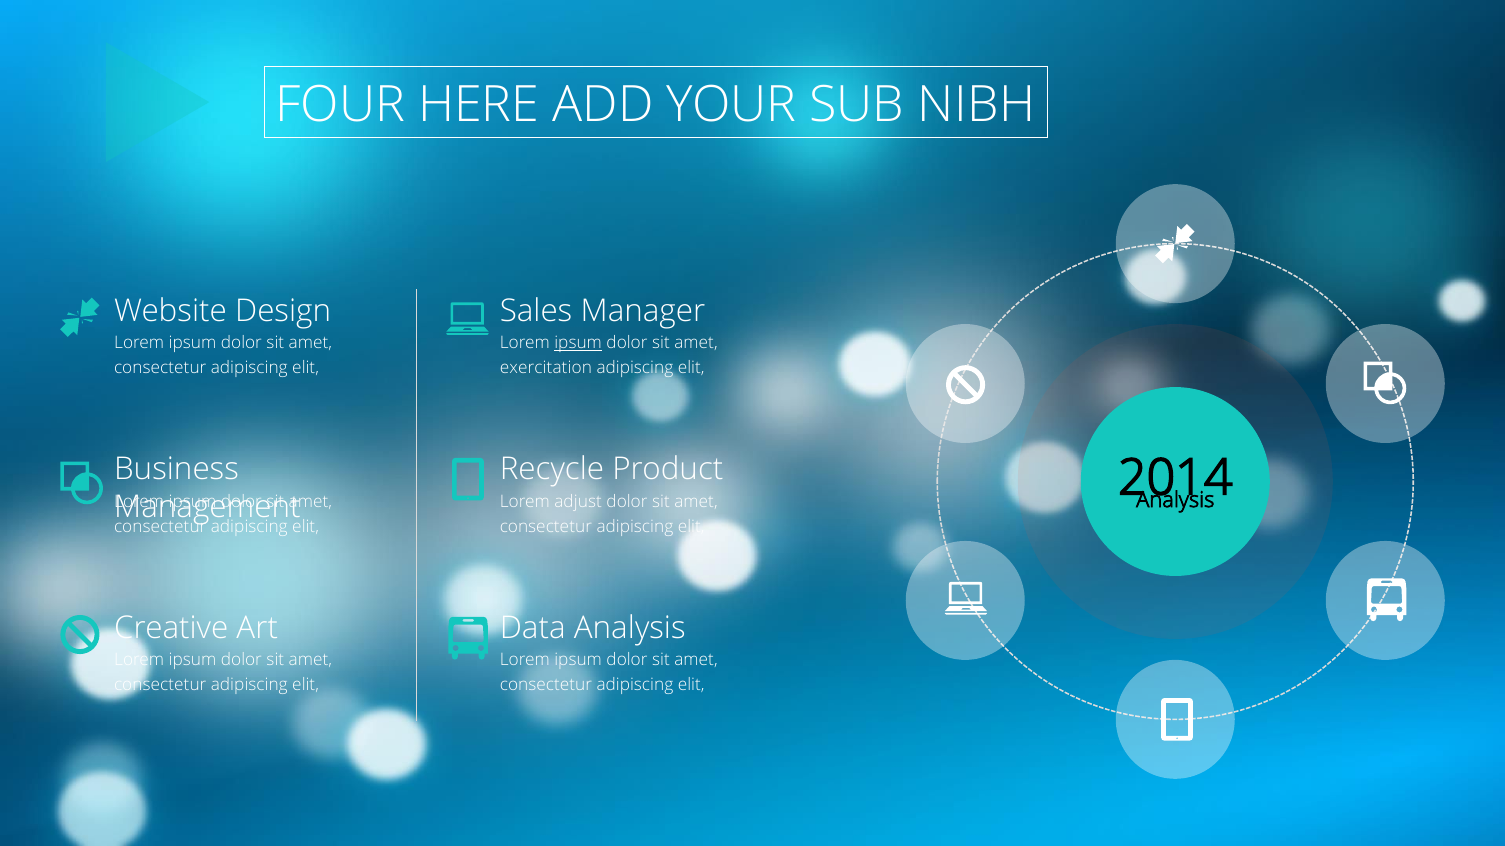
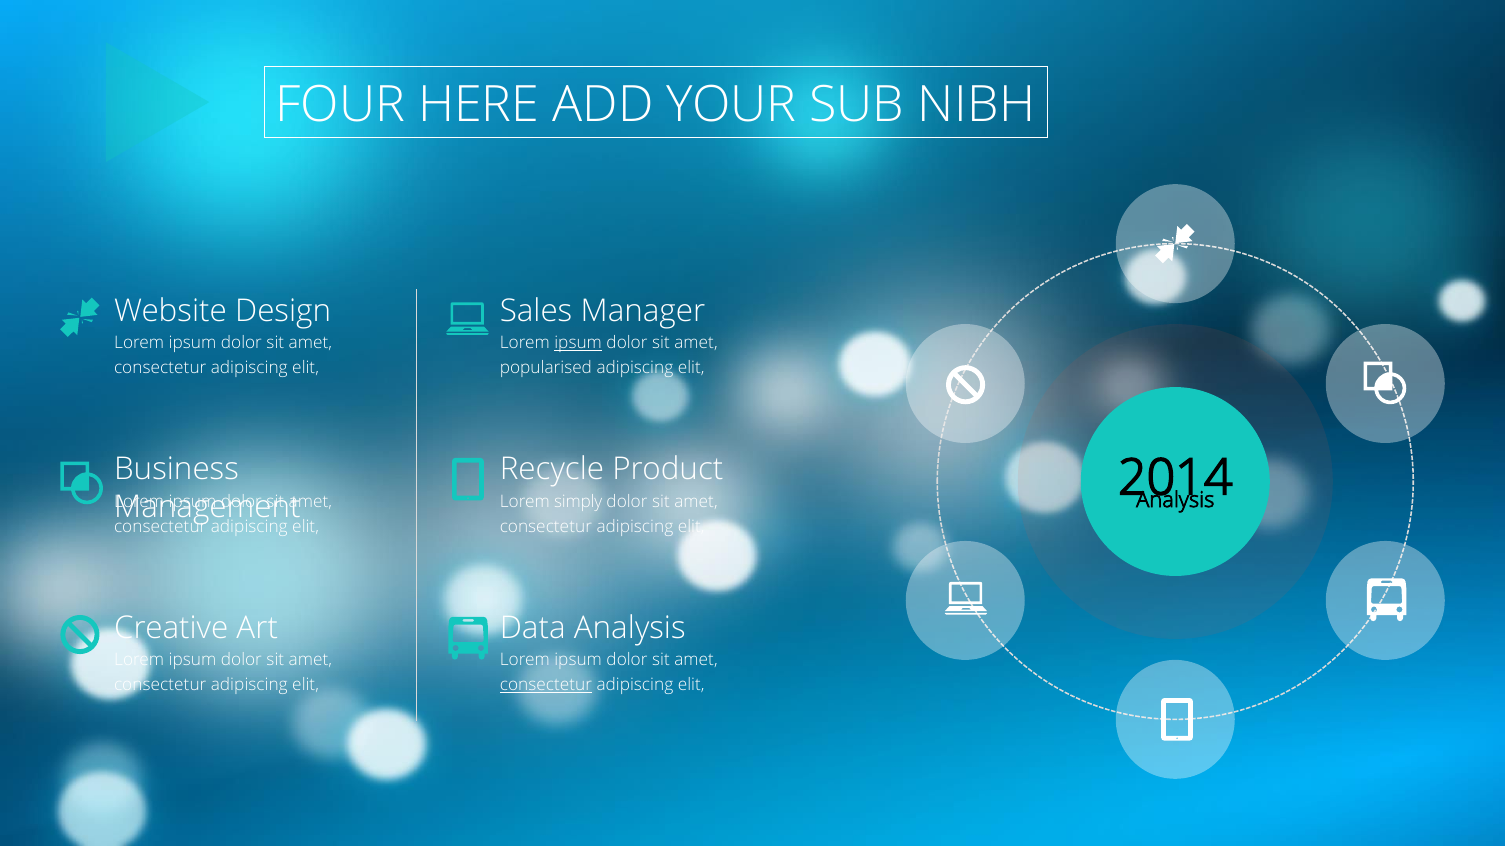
exercitation: exercitation -> popularised
adjust: adjust -> simply
consectetur at (546, 685) underline: none -> present
